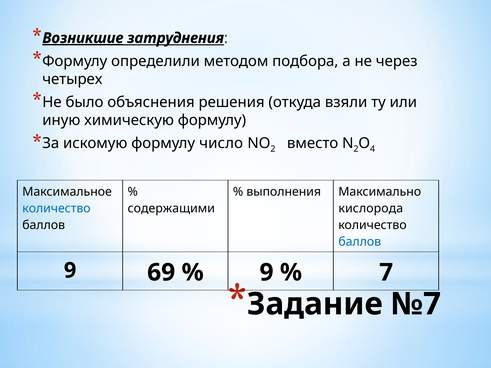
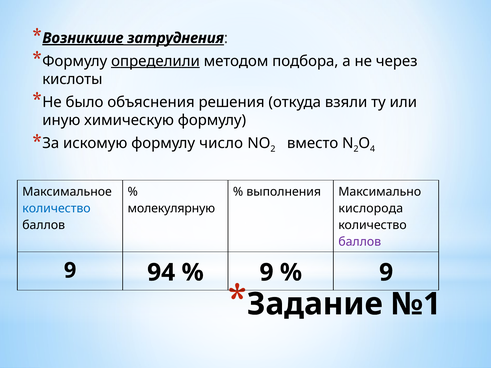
определили underline: none -> present
четырех: четырех -> кислоты
содержащими: содержащими -> молекулярную
баллов at (360, 242) colour: blue -> purple
69: 69 -> 94
7 at (386, 273): 7 -> 9
№7: №7 -> №1
